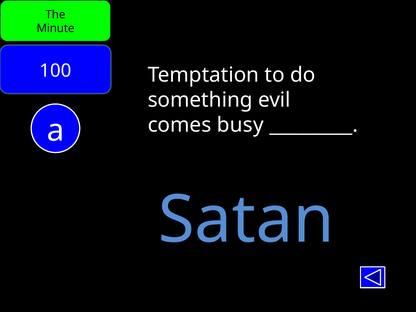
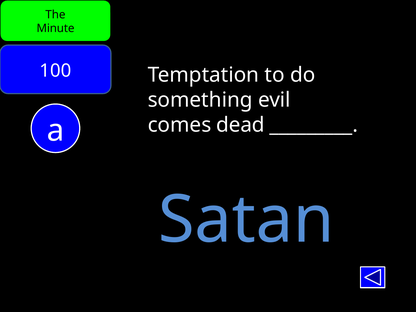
busy: busy -> dead
